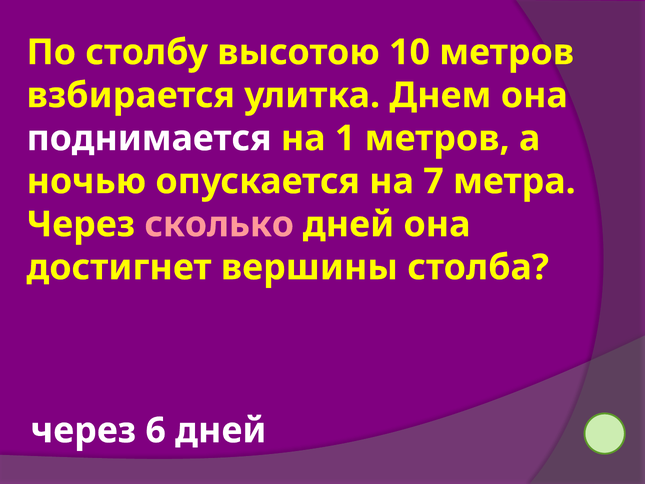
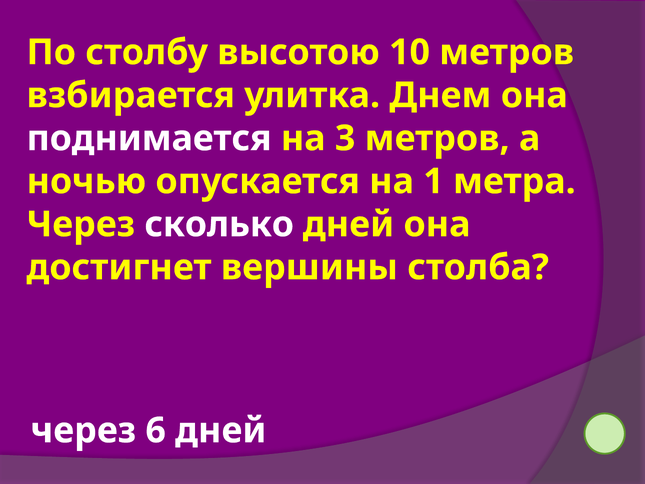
1: 1 -> 3
7: 7 -> 1
сколько colour: pink -> white
